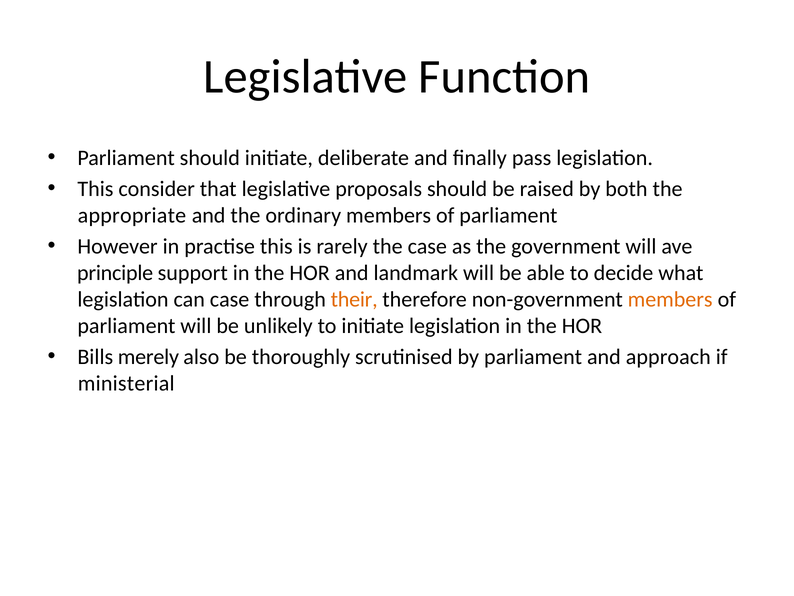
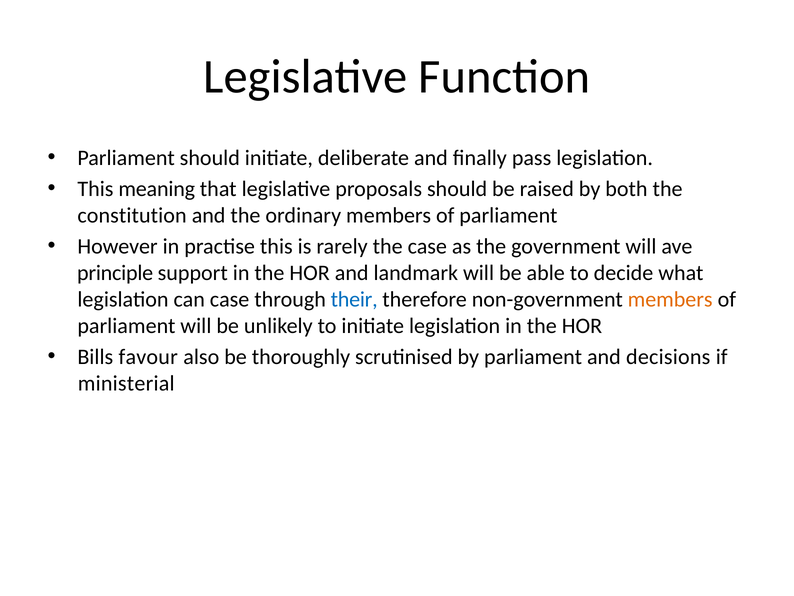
consider: consider -> meaning
appropriate: appropriate -> constitution
their colour: orange -> blue
merely: merely -> favour
approach: approach -> decisions
